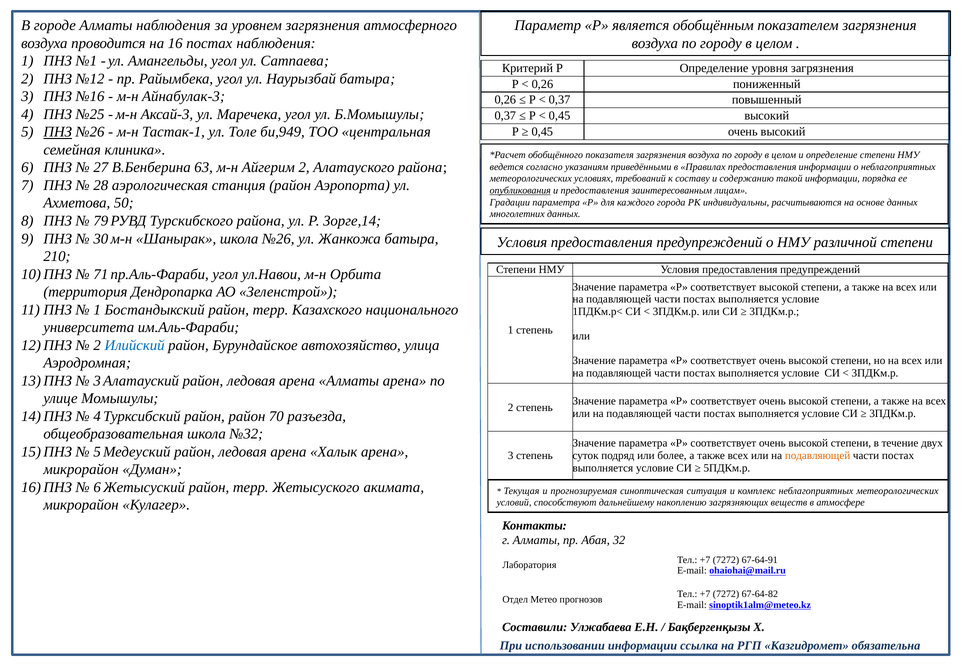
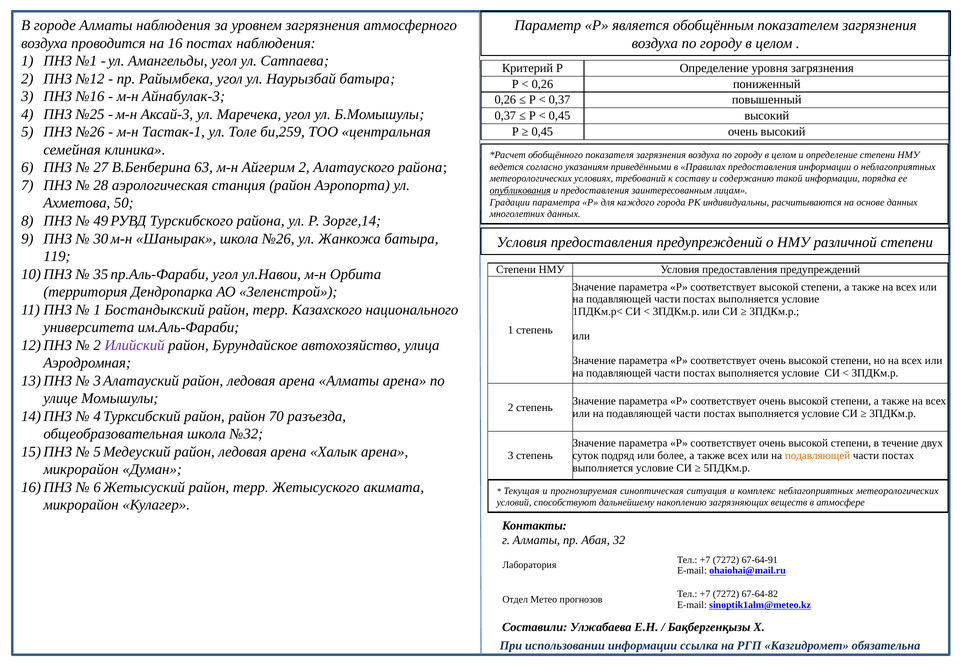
ПНЗ at (58, 132) underline: present -> none
би,949: би,949 -> би,259
79: 79 -> 49
210: 210 -> 119
71: 71 -> 35
Илийский colour: blue -> purple
